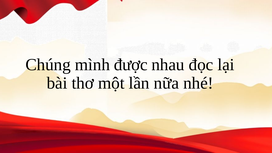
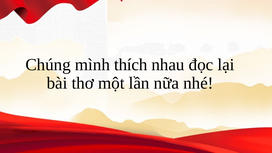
được: được -> thích
